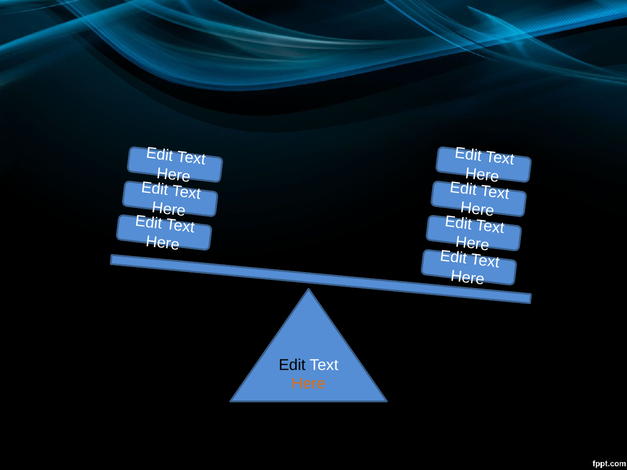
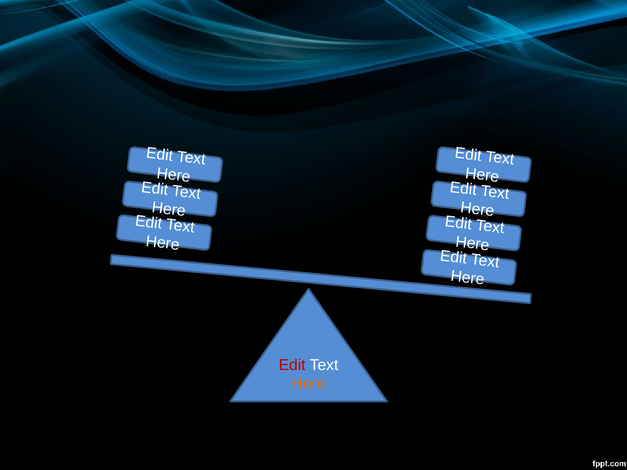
Edit at (292, 365) colour: black -> red
